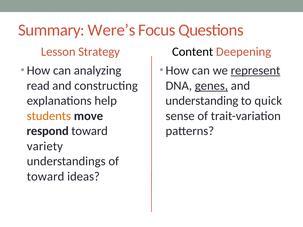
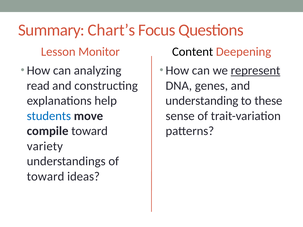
Were’s: Were’s -> Chart’s
Strategy: Strategy -> Monitor
genes underline: present -> none
quick: quick -> these
students colour: orange -> blue
respond: respond -> compile
